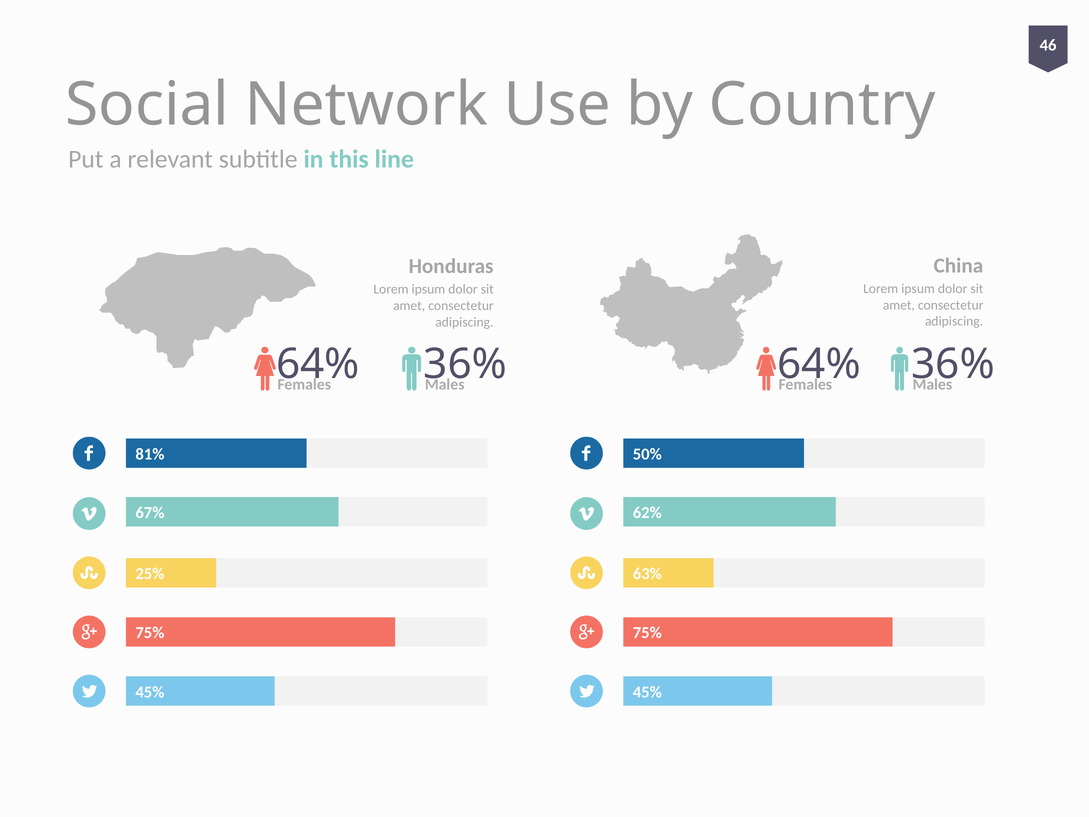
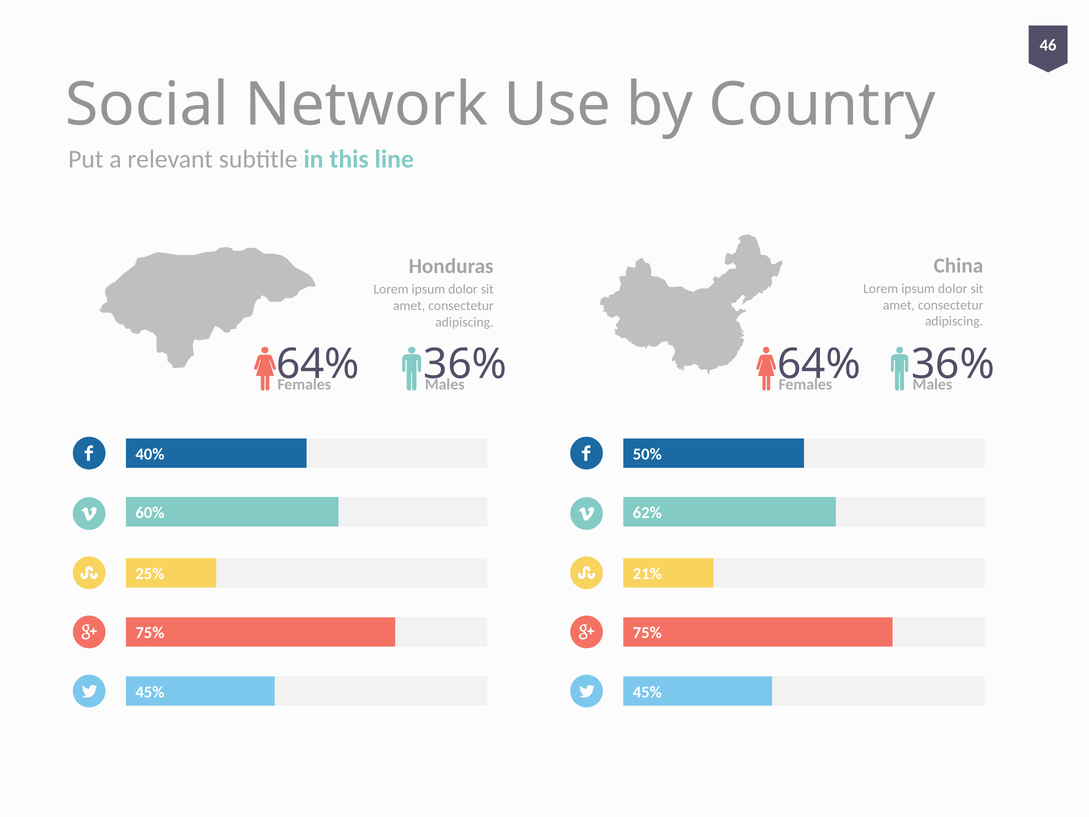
81%: 81% -> 40%
67%: 67% -> 60%
63%: 63% -> 21%
